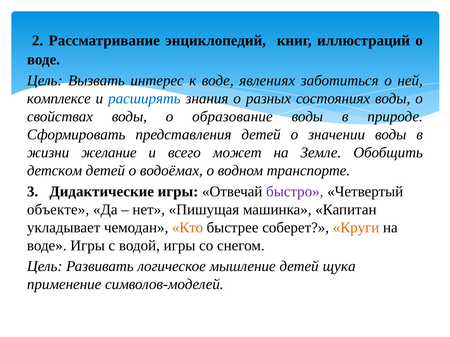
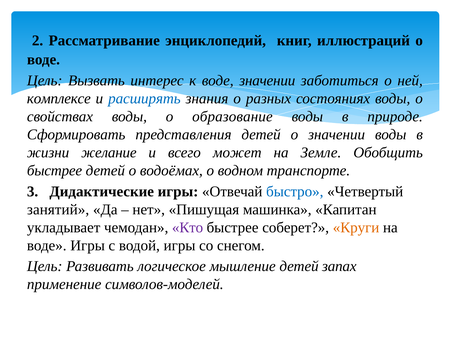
воде явлениях: явлениях -> значении
детском at (55, 171): детском -> быстрее
быстро colour: purple -> blue
объекте: объекте -> занятий
Кто colour: orange -> purple
щука: щука -> запах
